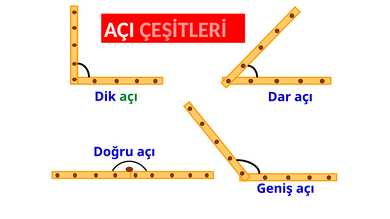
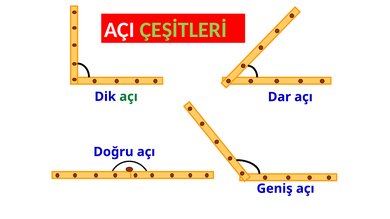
ÇEŞİTLERİ colour: pink -> light green
